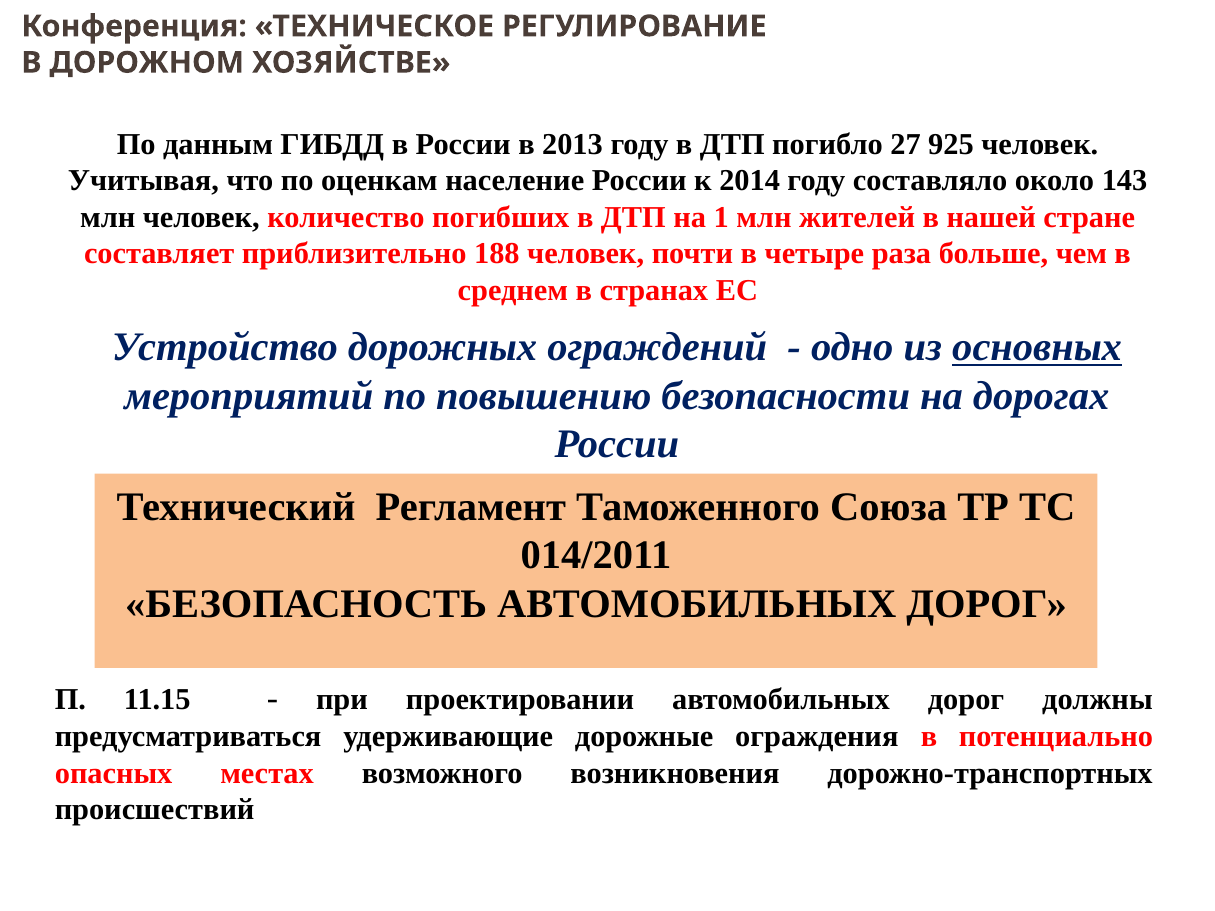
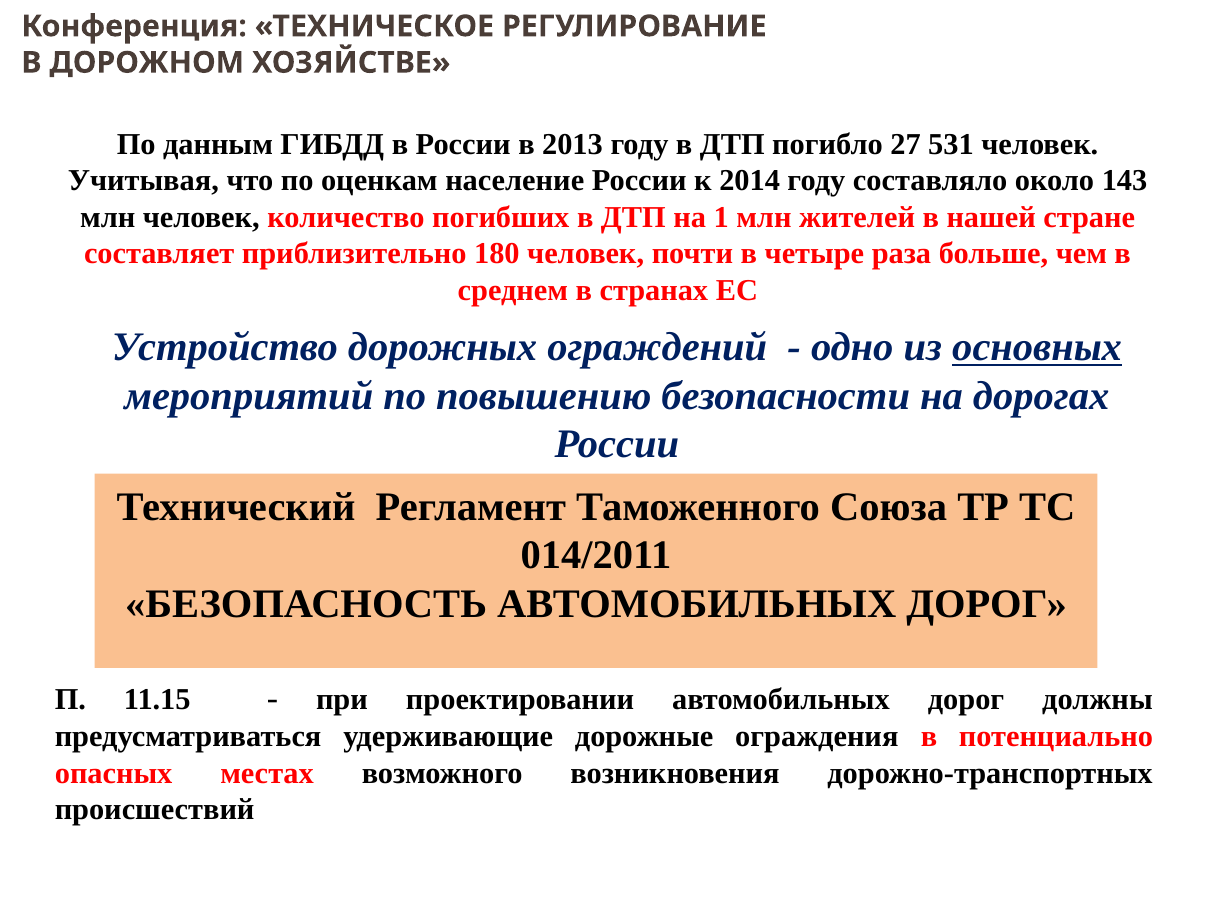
925: 925 -> 531
188: 188 -> 180
